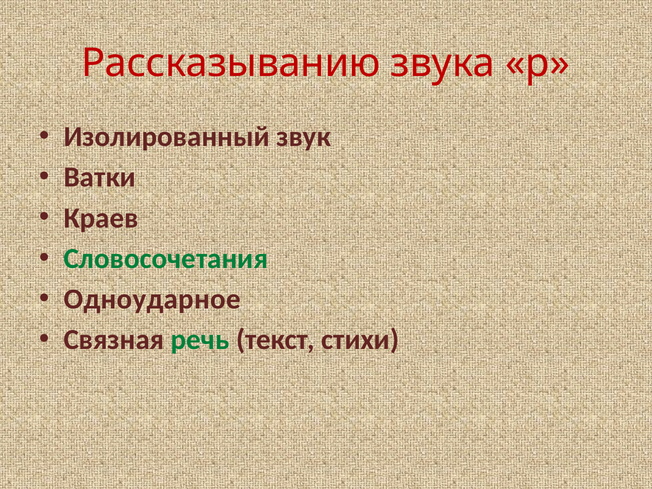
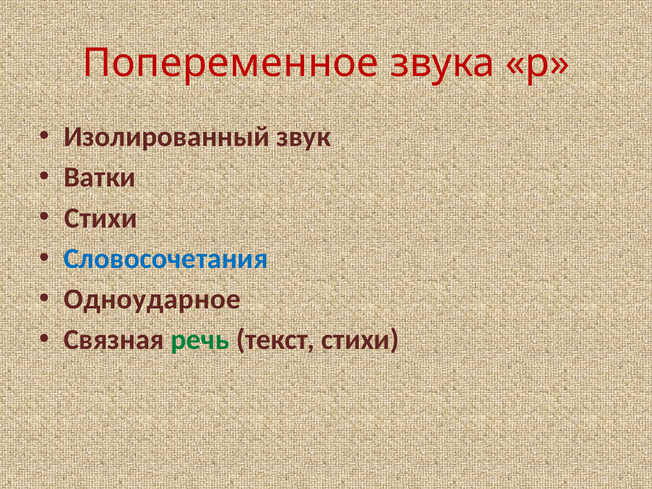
Рассказыванию: Рассказыванию -> Попеременное
Краев at (101, 218): Краев -> Стихи
Словосочетания colour: green -> blue
